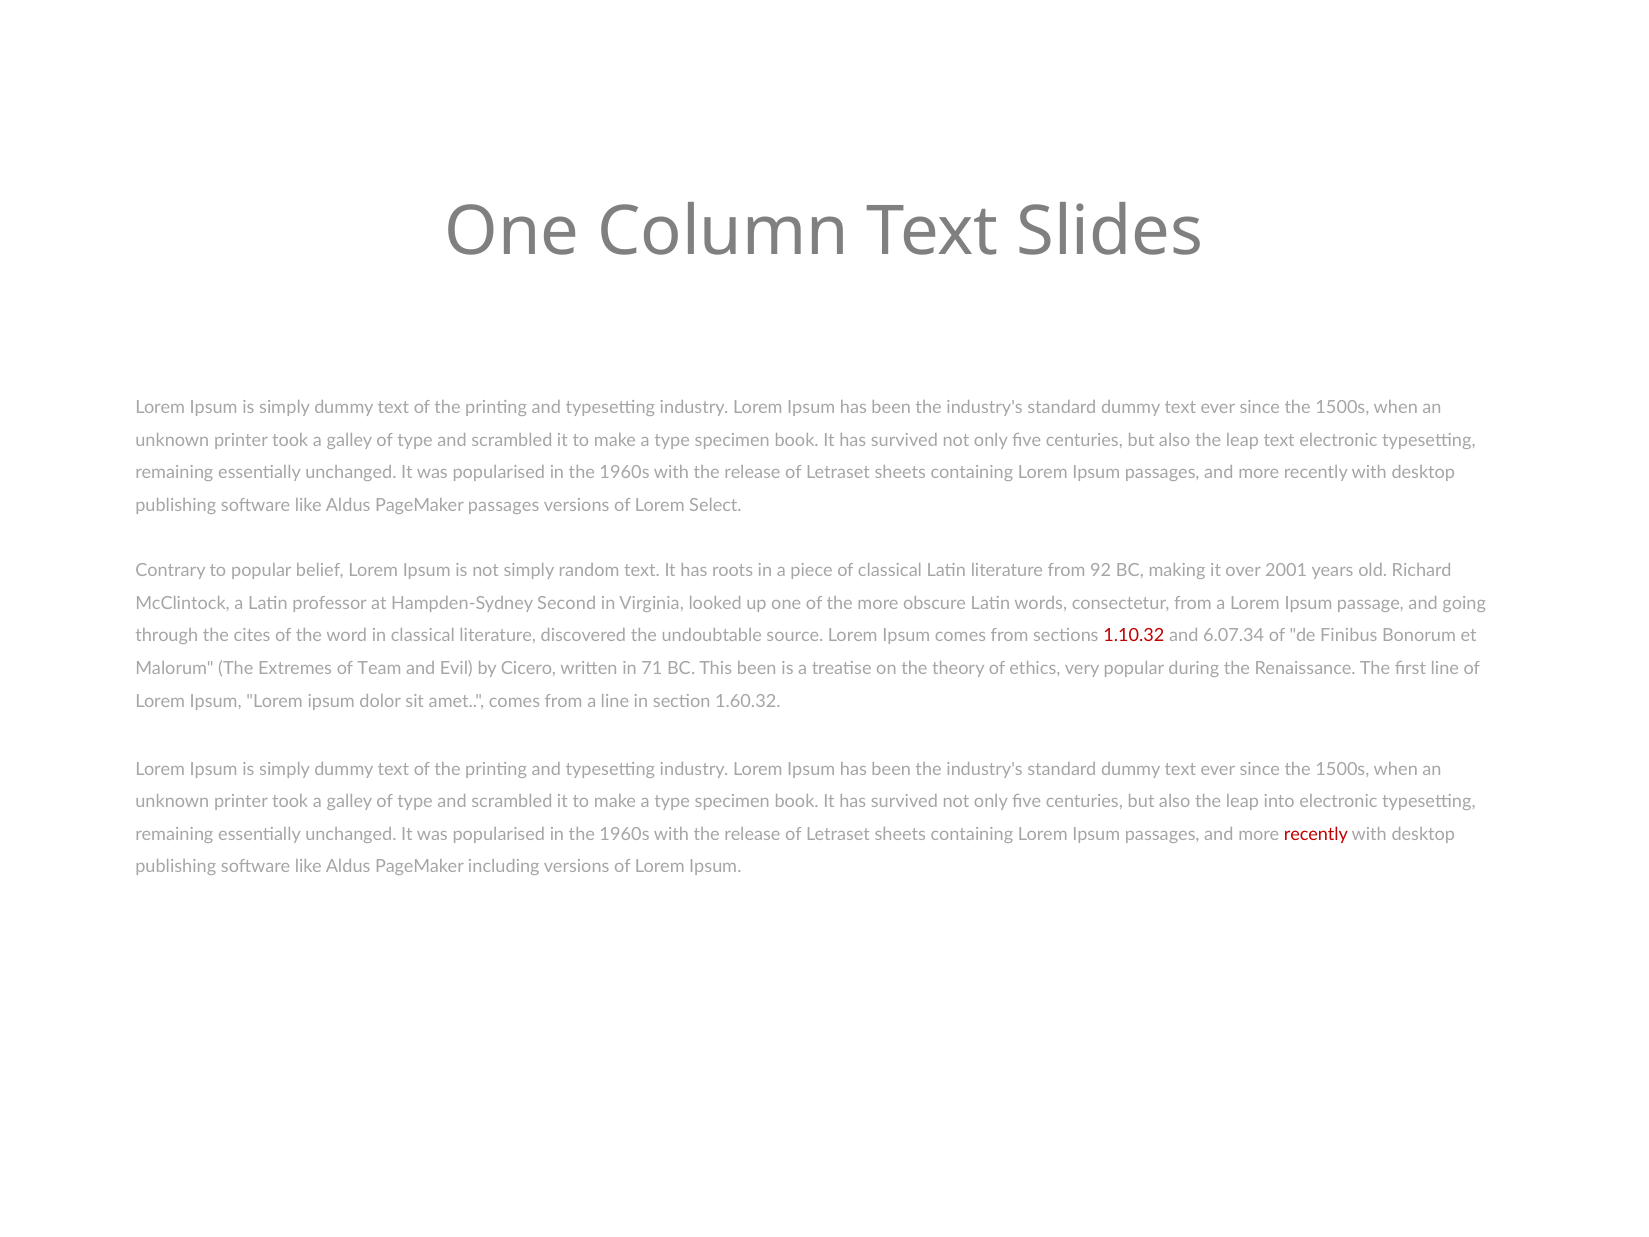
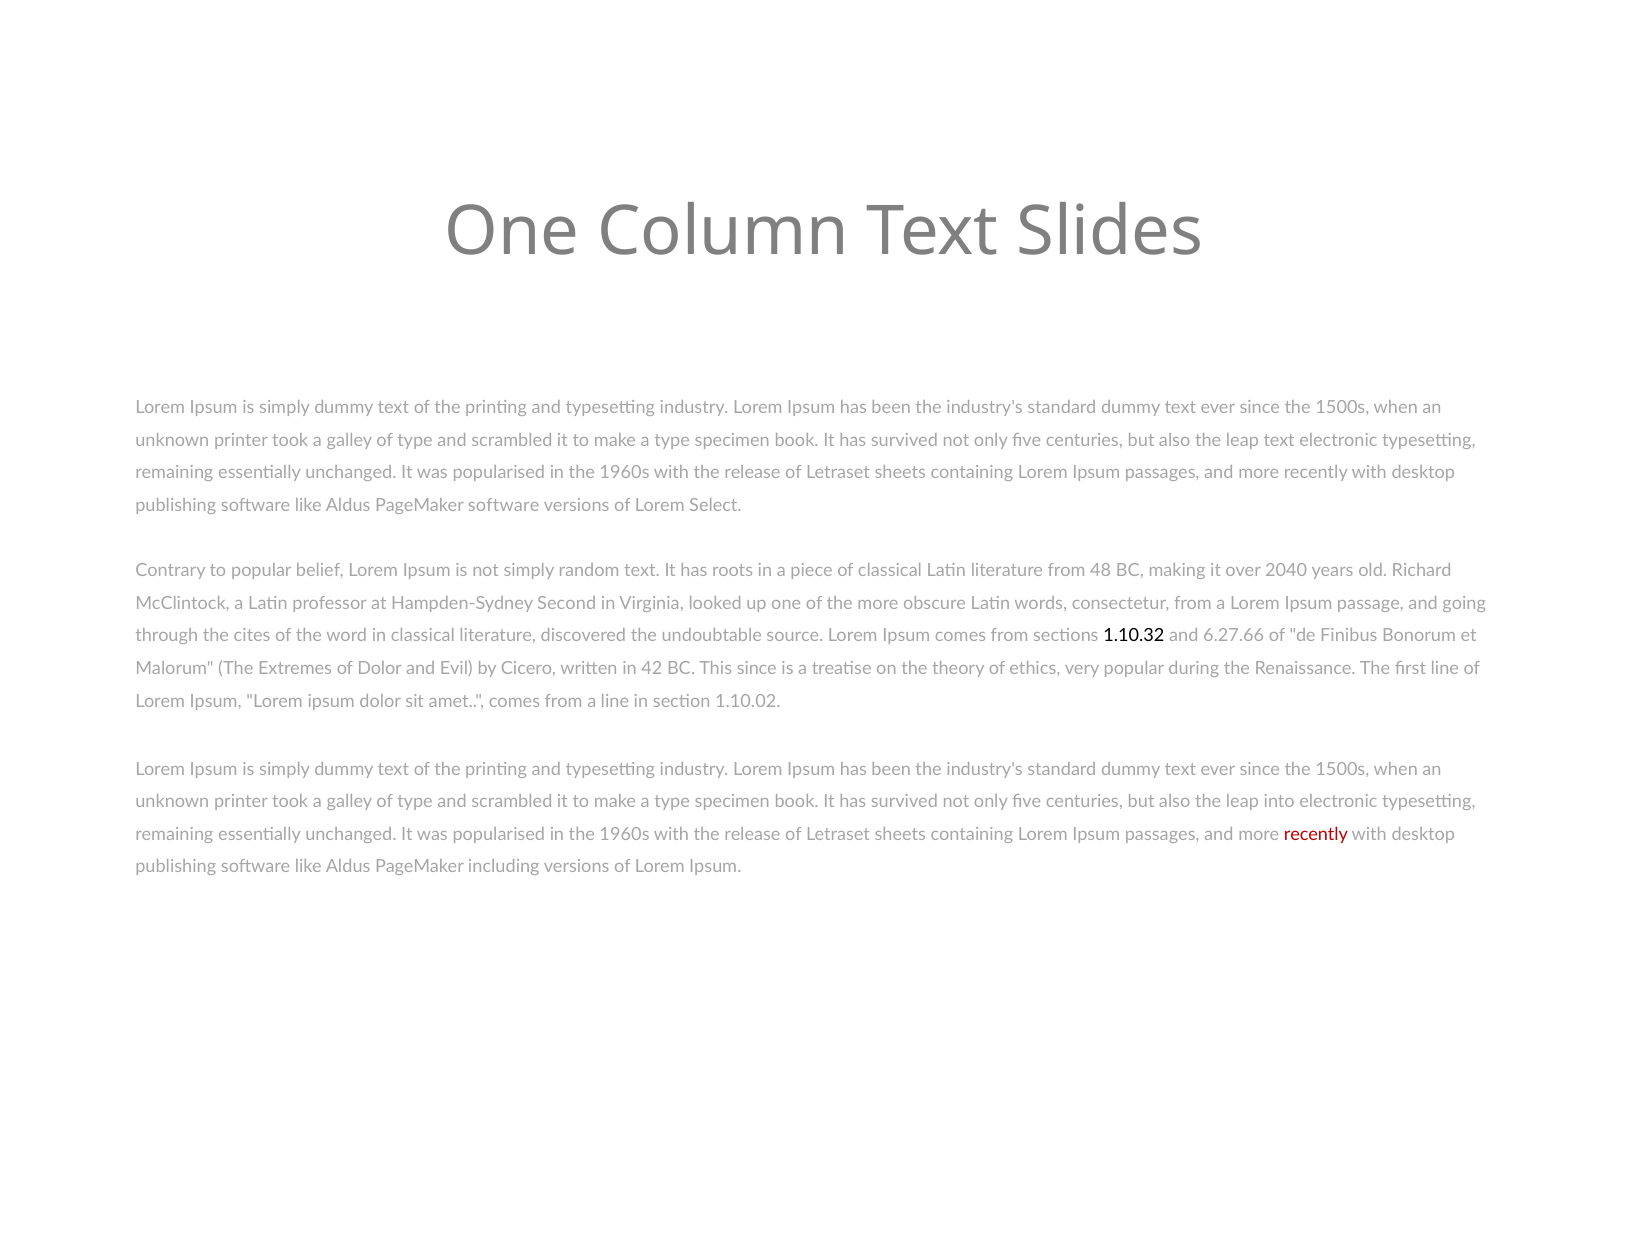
PageMaker passages: passages -> software
92: 92 -> 48
2001: 2001 -> 2040
1.10.32 colour: red -> black
6.07.34: 6.07.34 -> 6.27.66
of Team: Team -> Dolor
71: 71 -> 42
This been: been -> since
1.60.32: 1.60.32 -> 1.10.02
